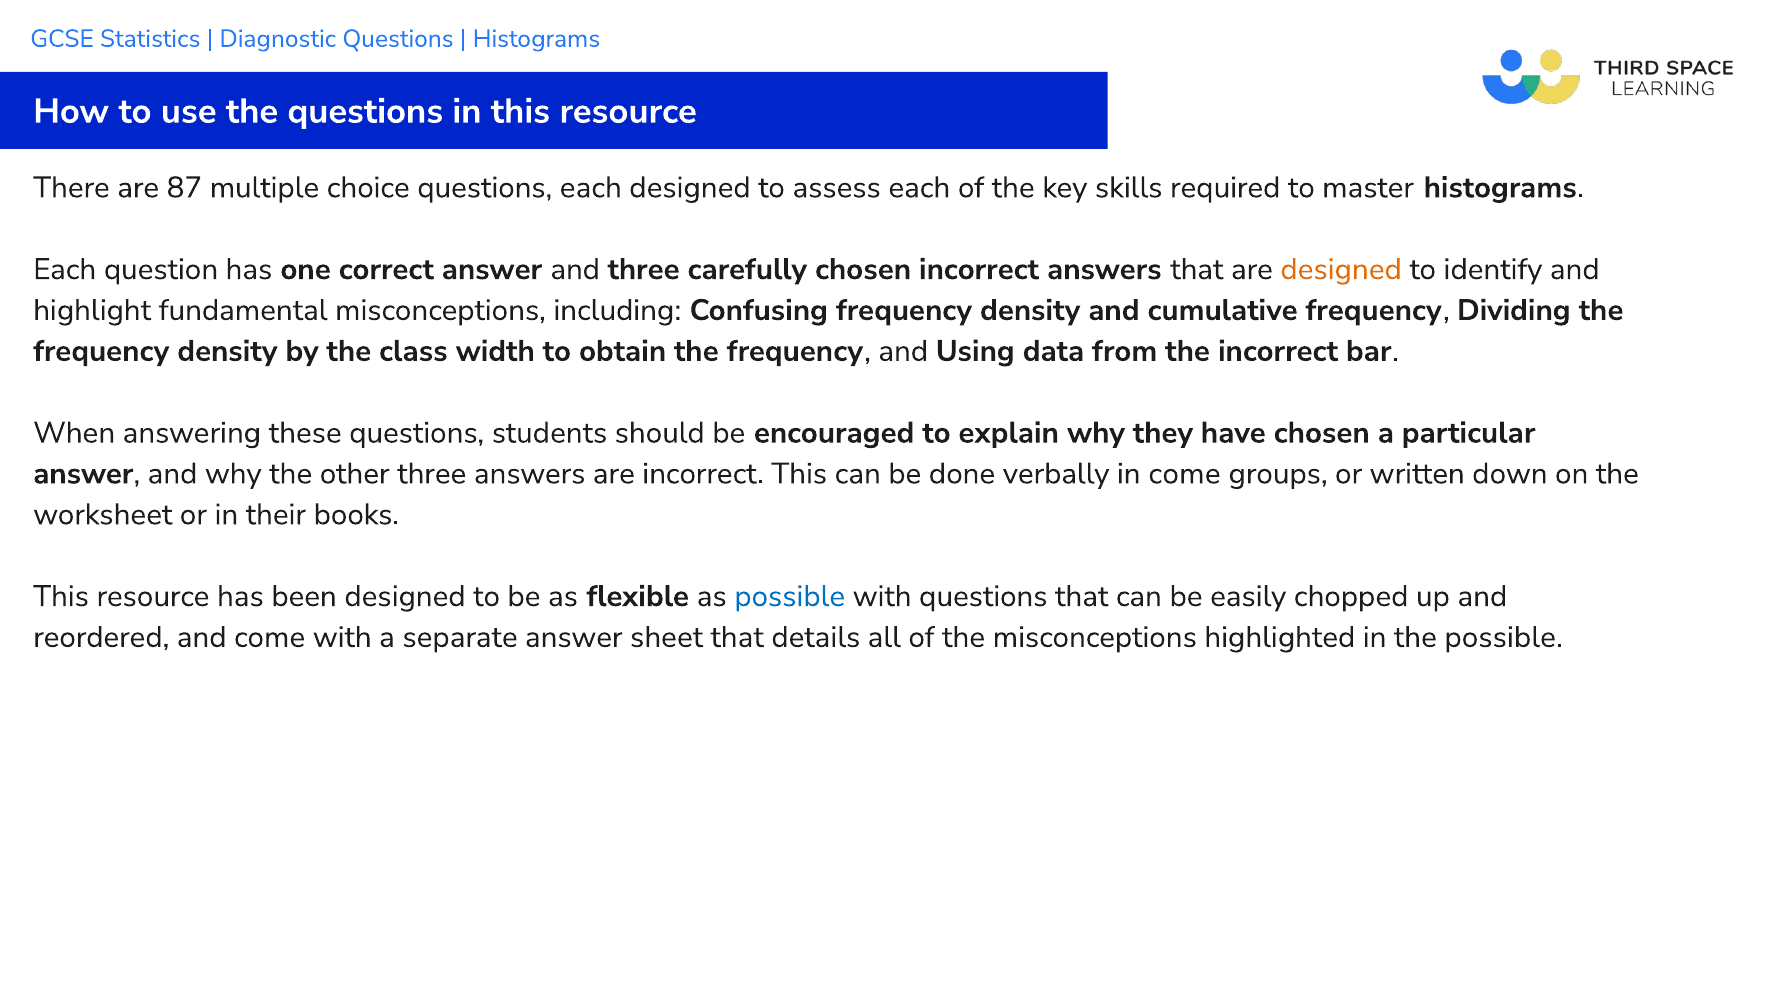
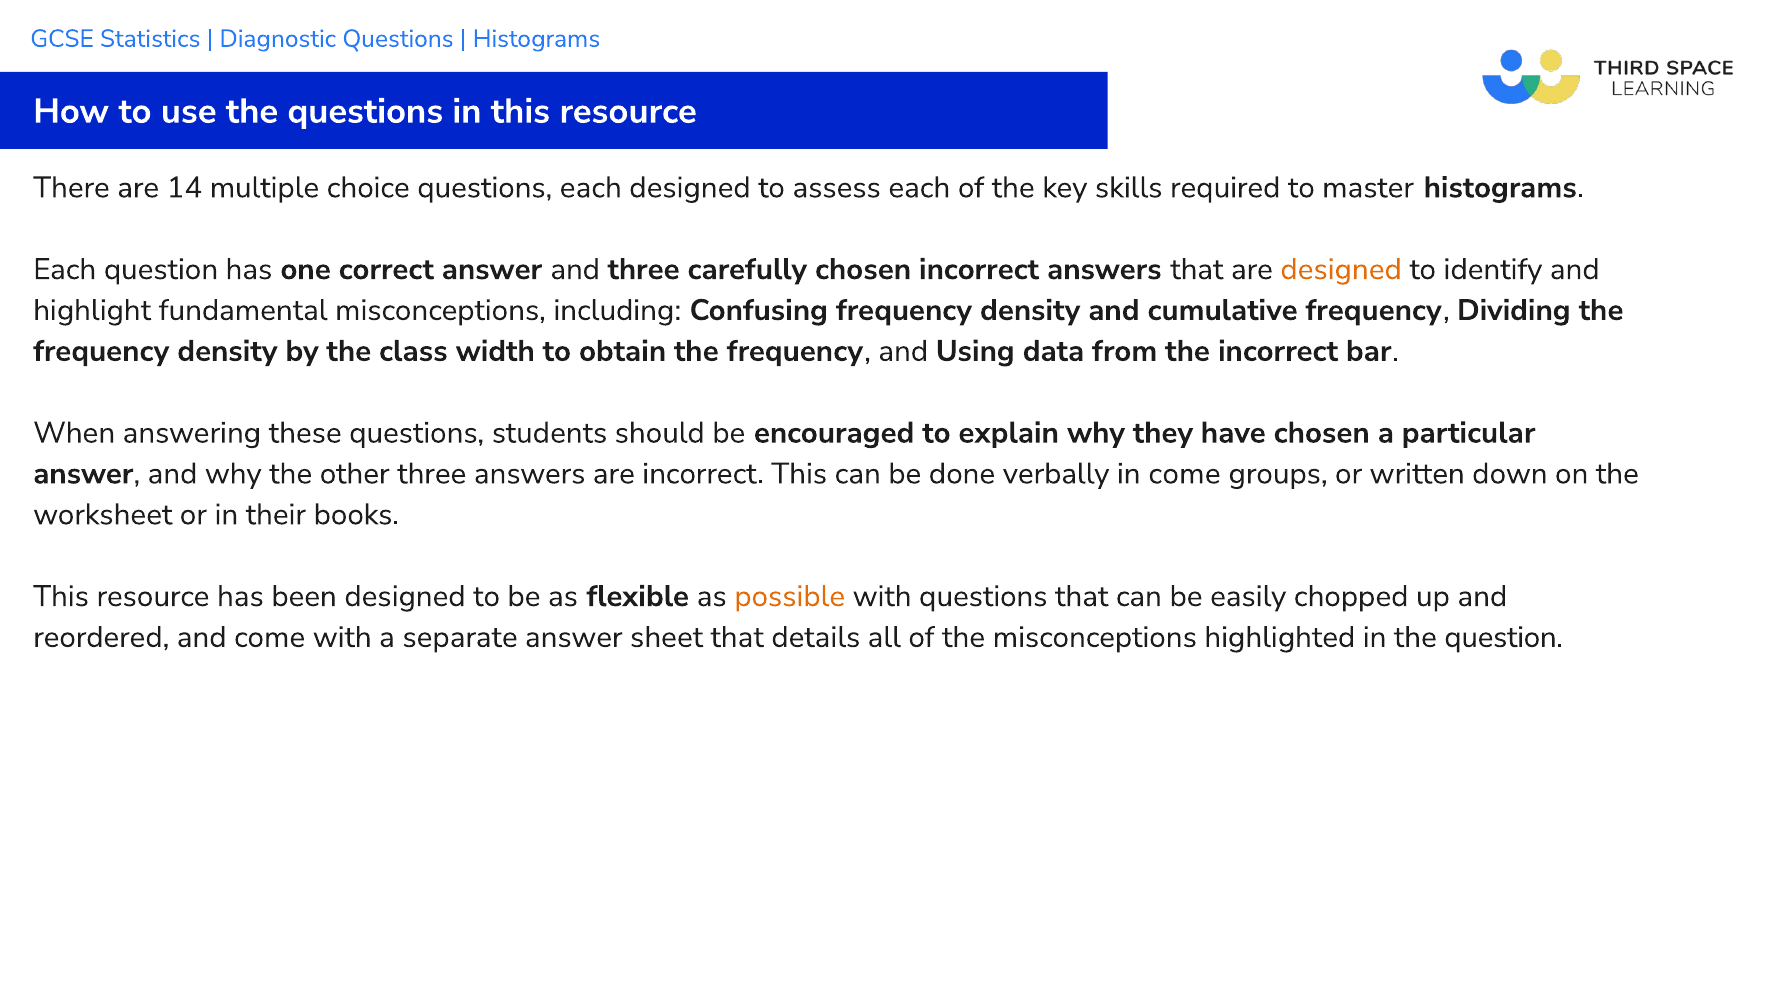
87: 87 -> 14
possible at (790, 596) colour: blue -> orange
the possible: possible -> question
